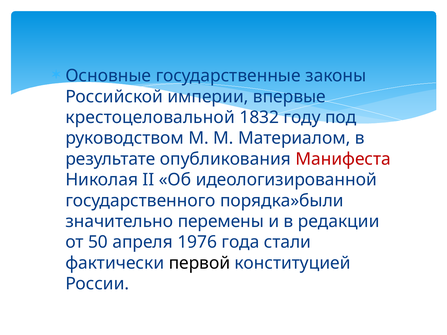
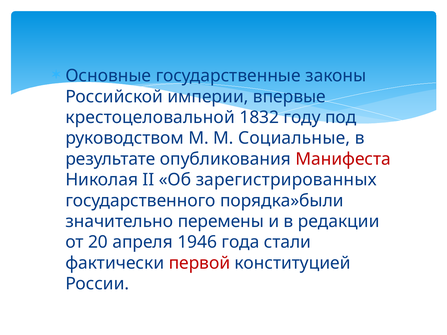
Материалом: Материалом -> Социальные
идеологизированной: идеологизированной -> зарегистрированных
50: 50 -> 20
1976: 1976 -> 1946
первой colour: black -> red
